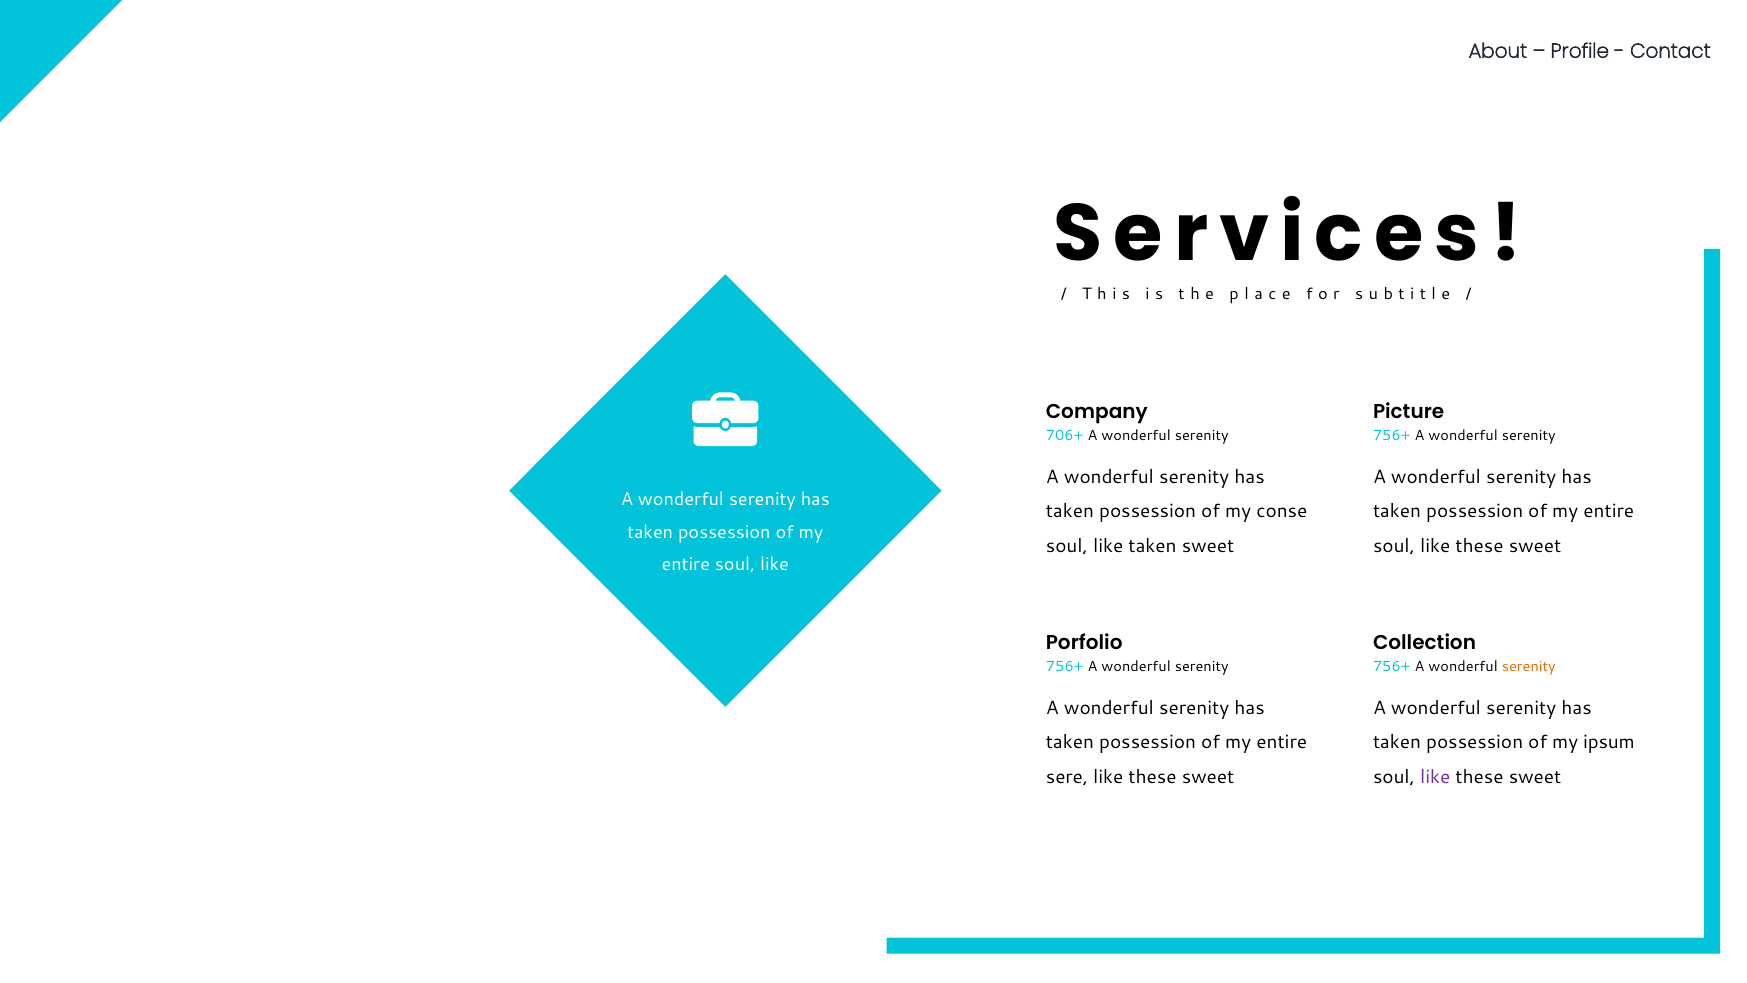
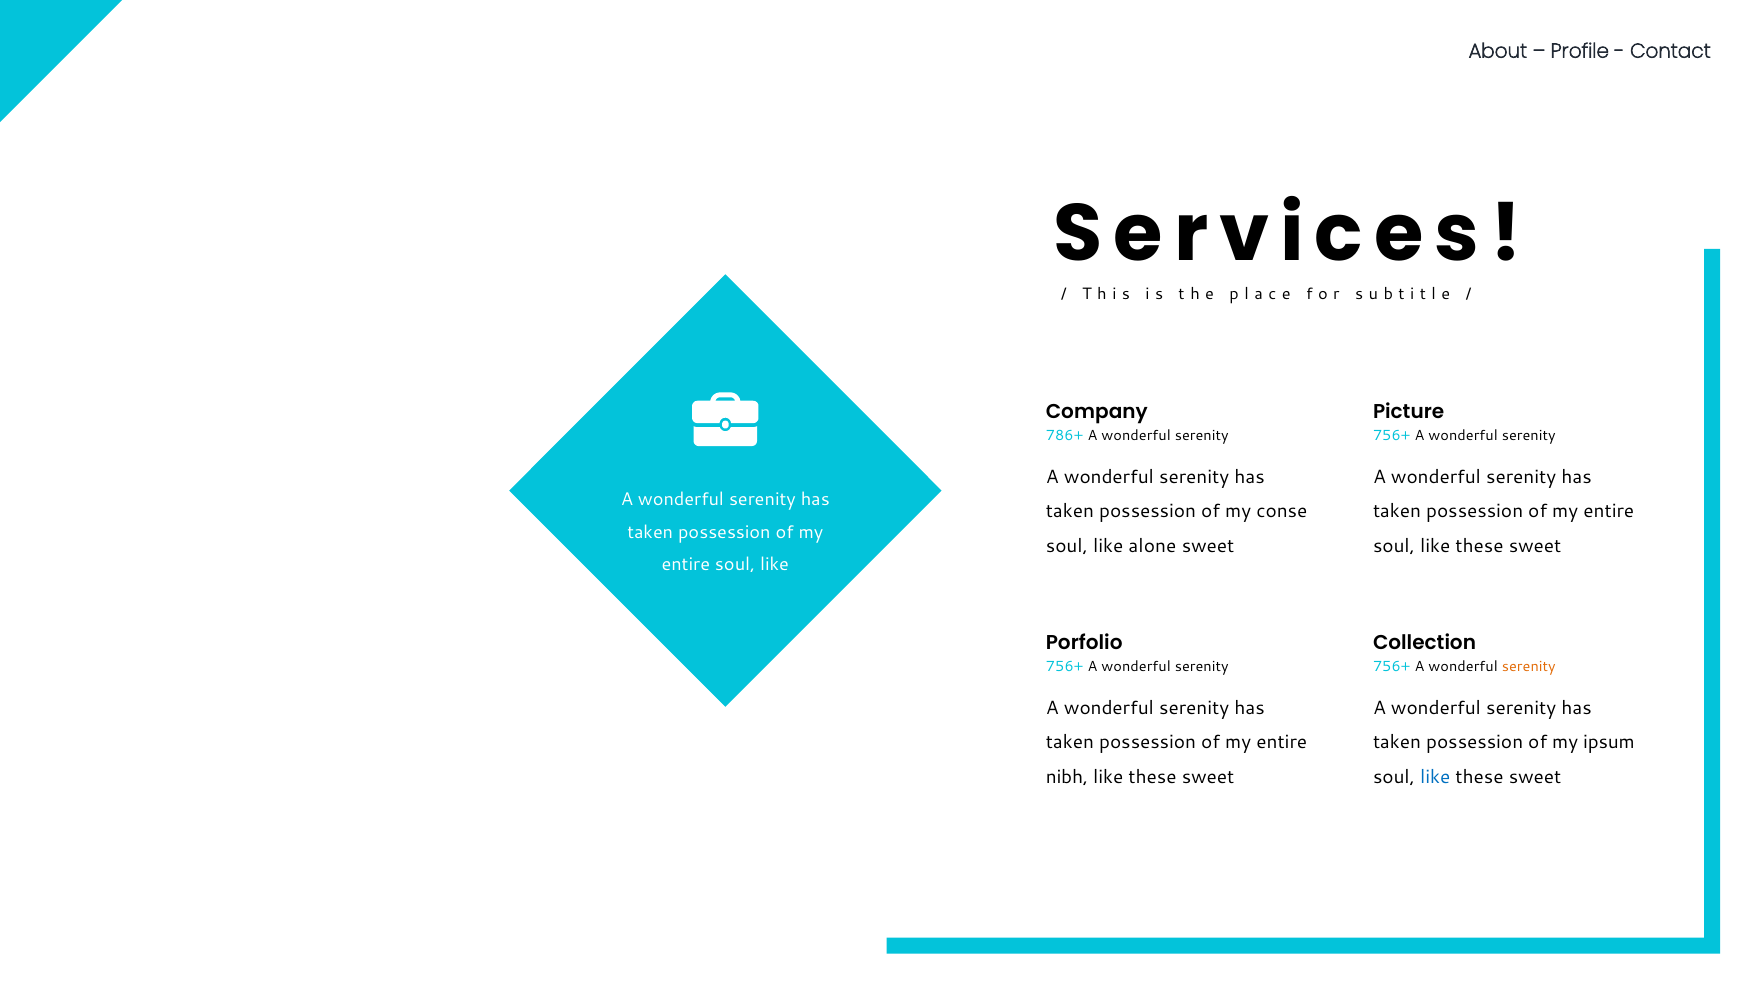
706+: 706+ -> 786+
like taken: taken -> alone
sere: sere -> nibh
like at (1435, 777) colour: purple -> blue
